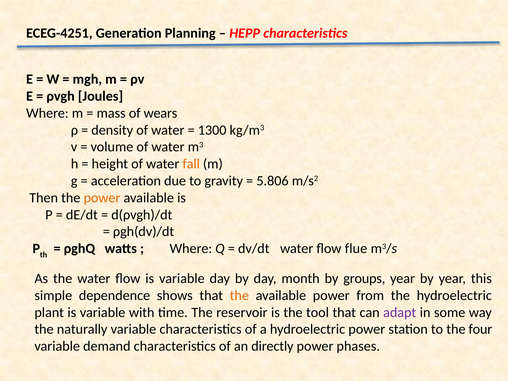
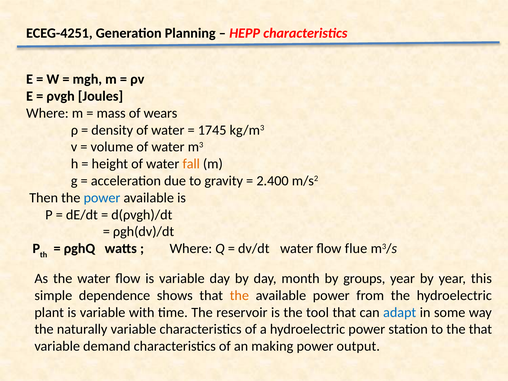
1300: 1300 -> 1745
5.806: 5.806 -> 2.400
power at (102, 198) colour: orange -> blue
adapt colour: purple -> blue
the four: four -> that
directly: directly -> making
phases: phases -> output
